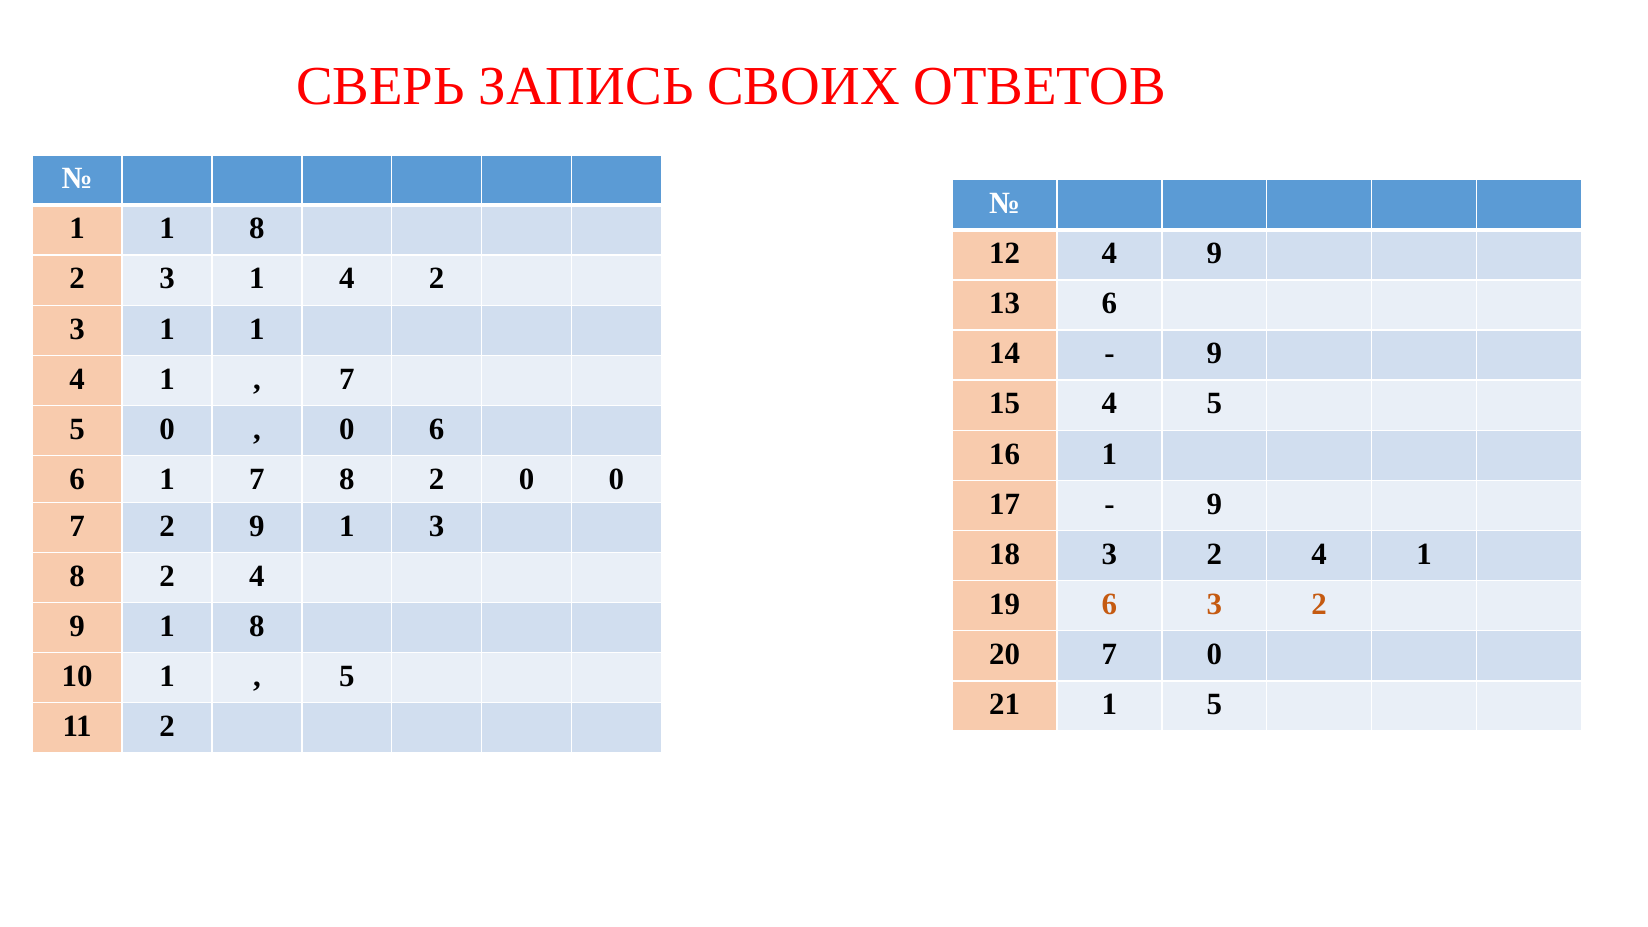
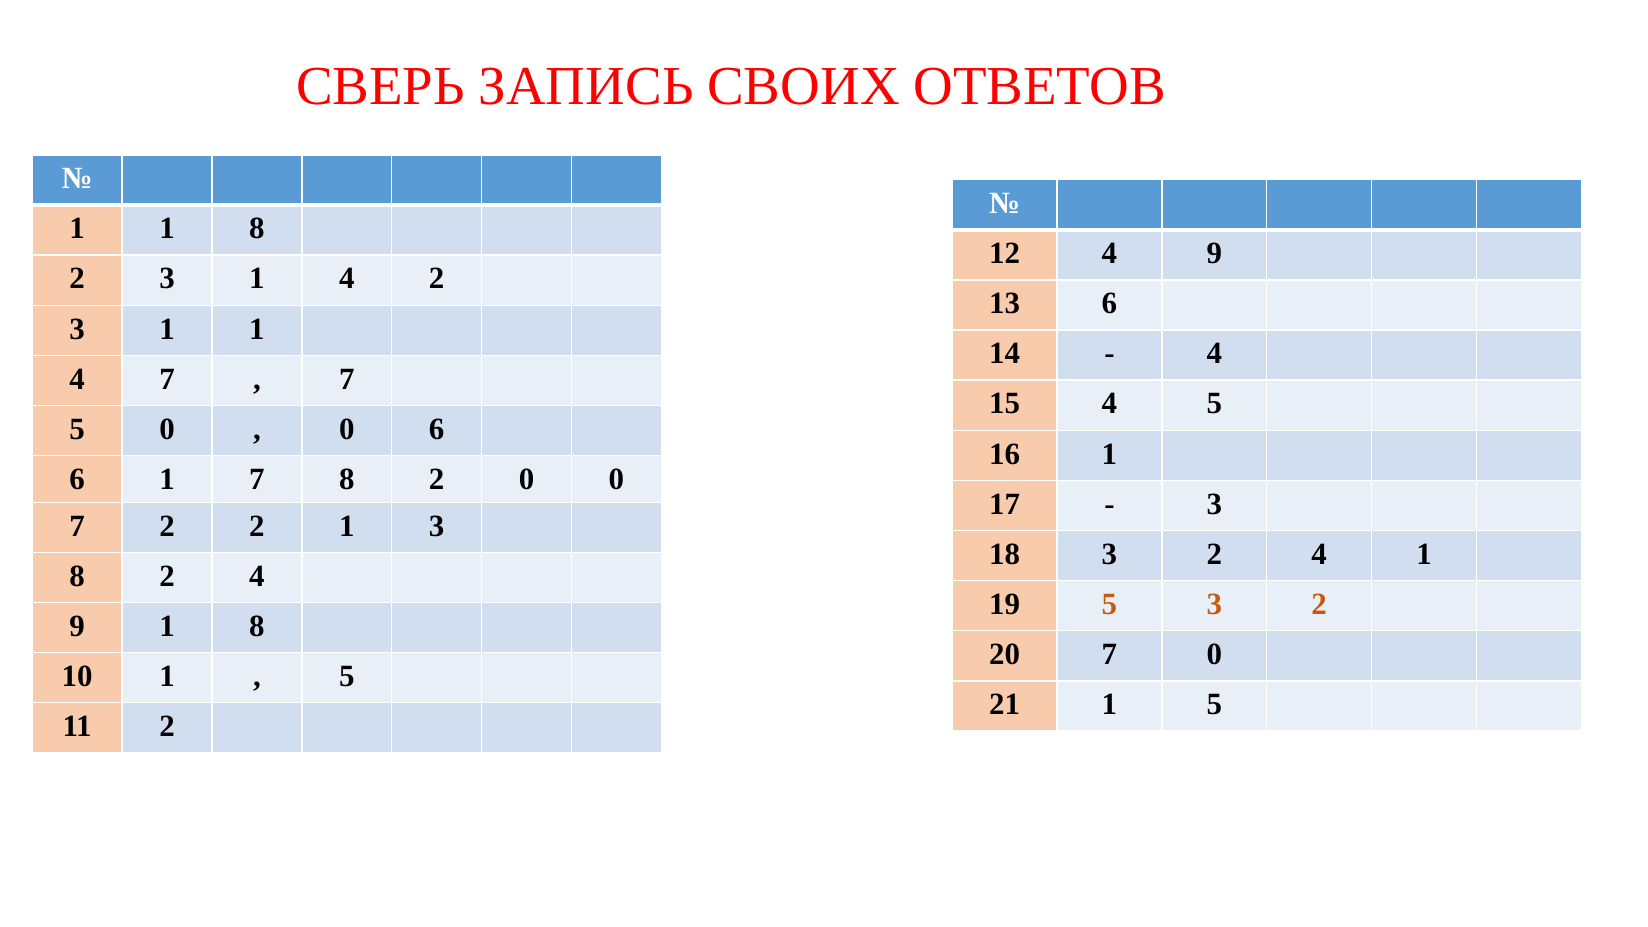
9 at (1214, 354): 9 -> 4
1 at (167, 379): 1 -> 7
9 at (1214, 504): 9 -> 3
2 9: 9 -> 2
19 6: 6 -> 5
